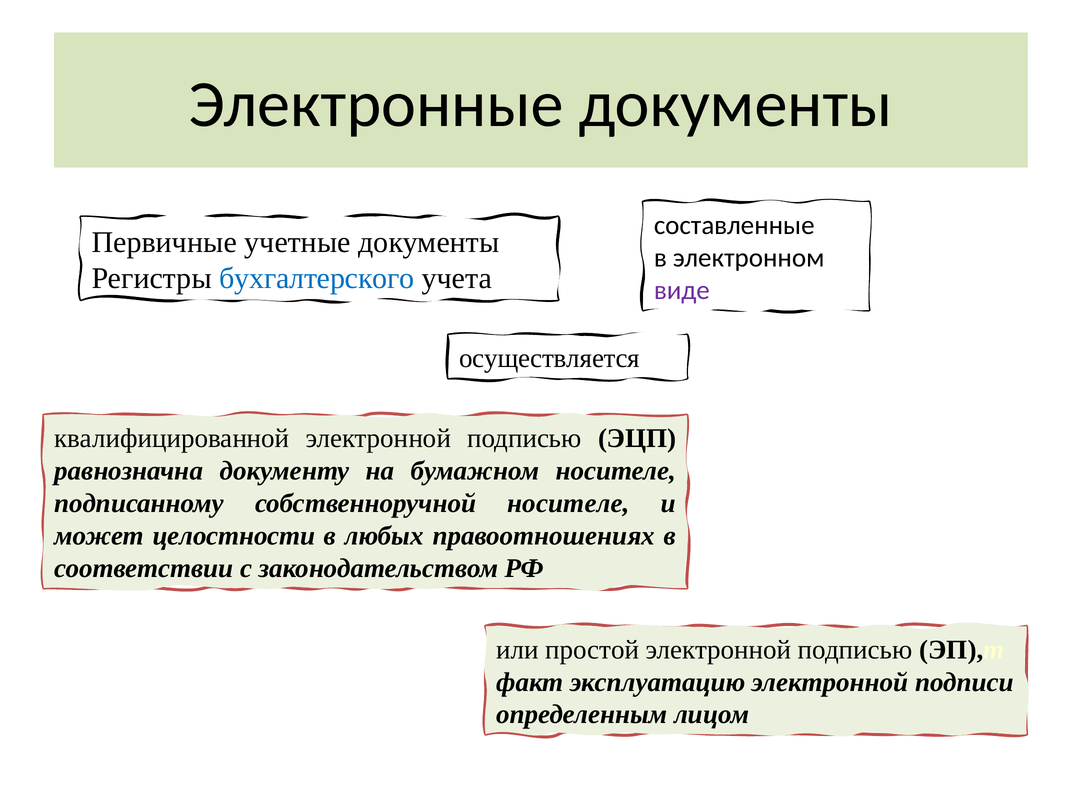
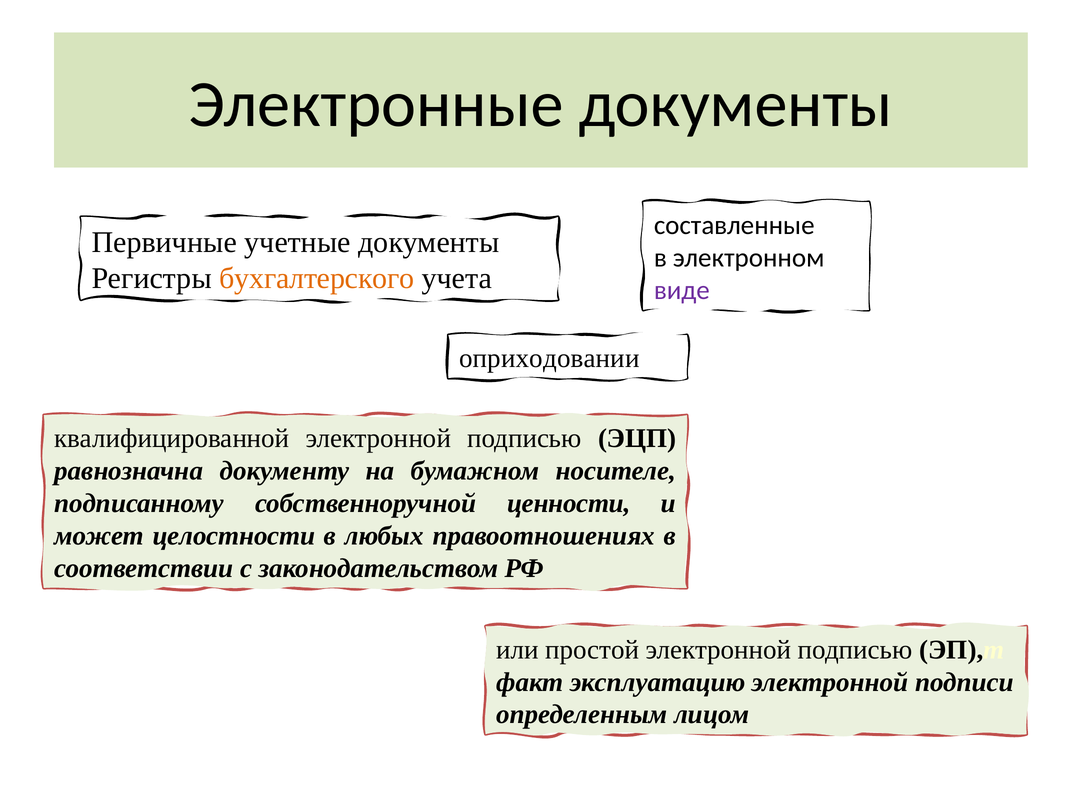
бухгалтерского colour: blue -> orange
осуществляется: осуществляется -> оприходовании
собственноручной носителе: носителе -> ценности
